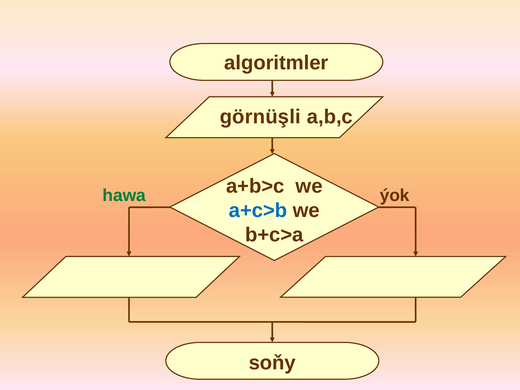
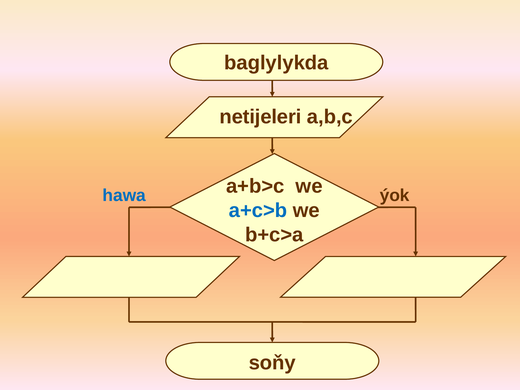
algoritmler: algoritmler -> baglylykda
görnüşli: görnüşli -> netijeleri
hawa colour: green -> blue
